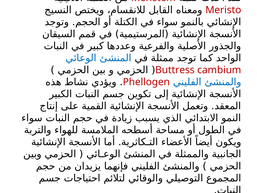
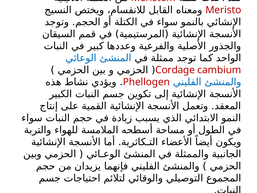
Buttress: Buttress -> Cordage
